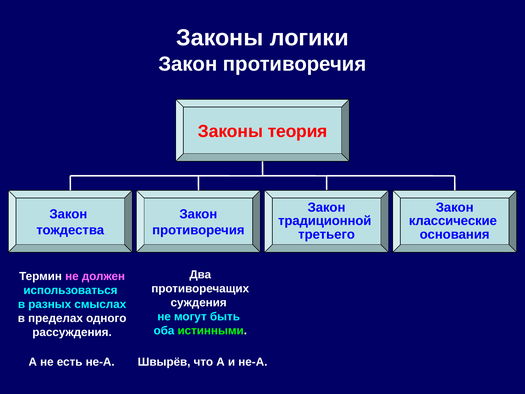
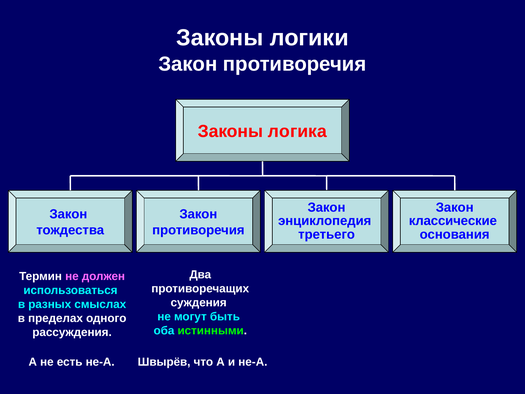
теория: теория -> логика
традиционной: традиционной -> энциклопедия
